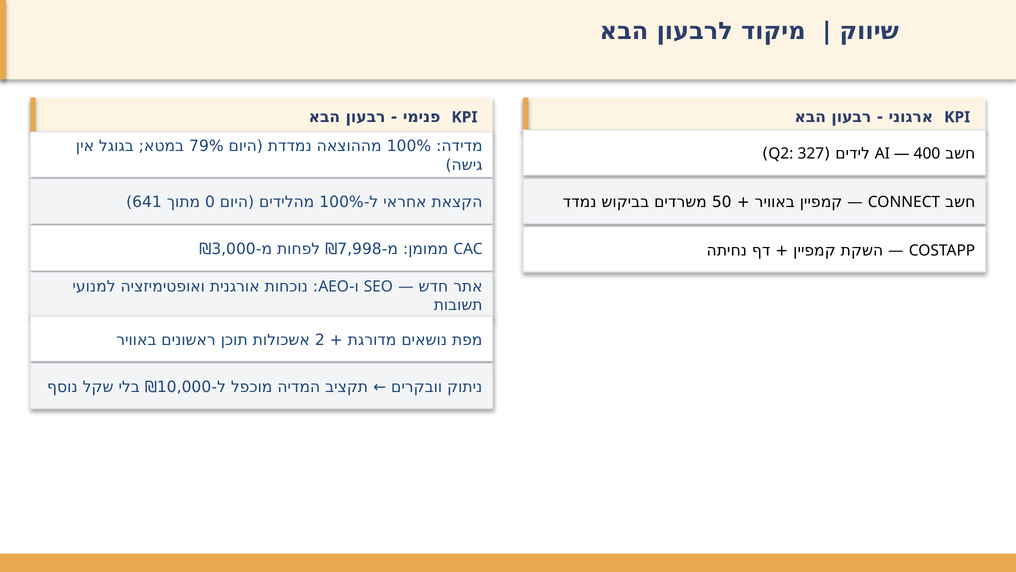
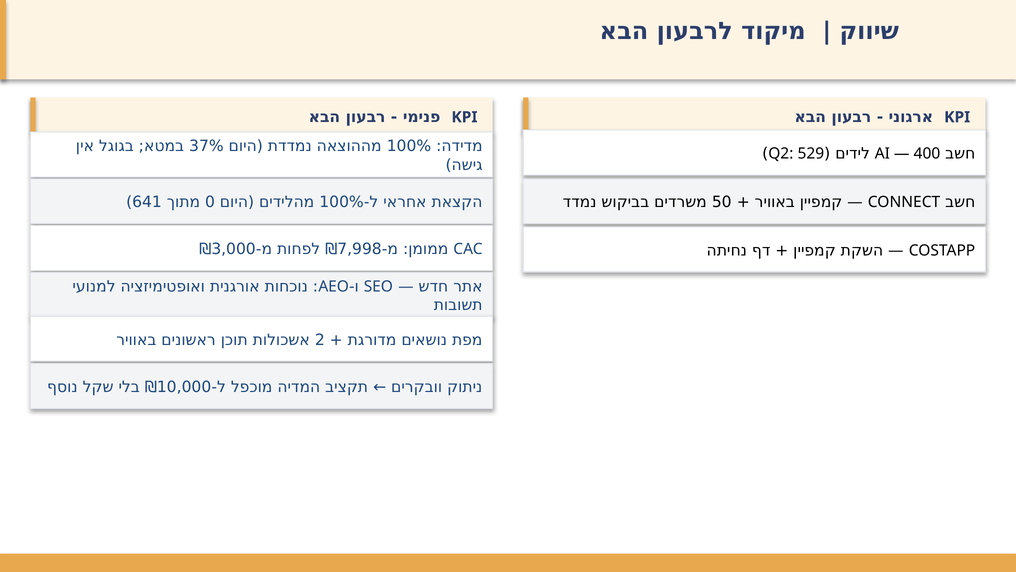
79%: 79% -> 37%
327: 327 -> 529
